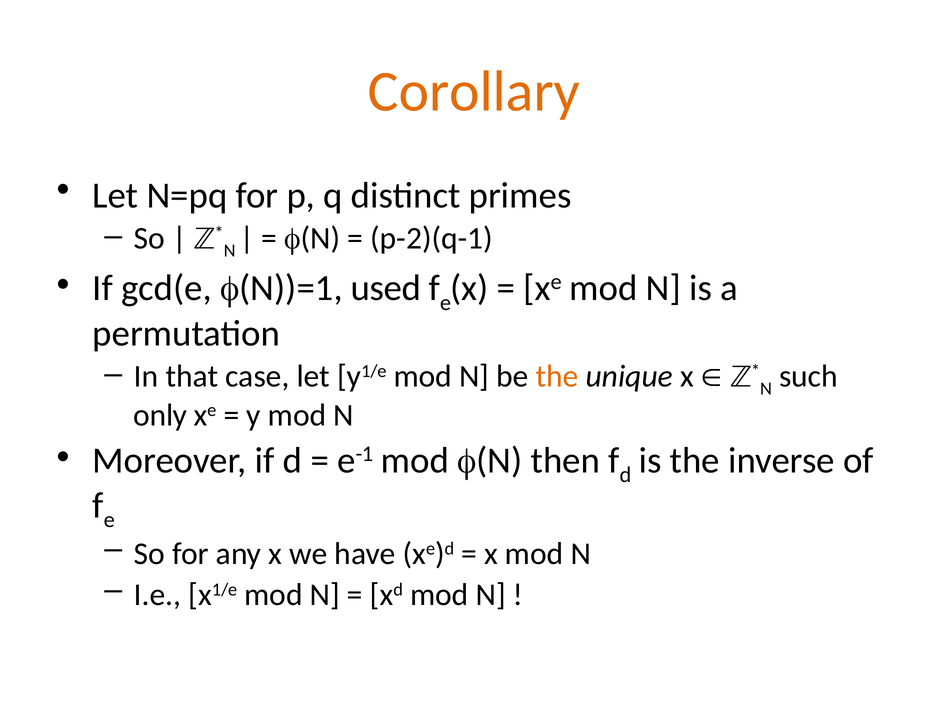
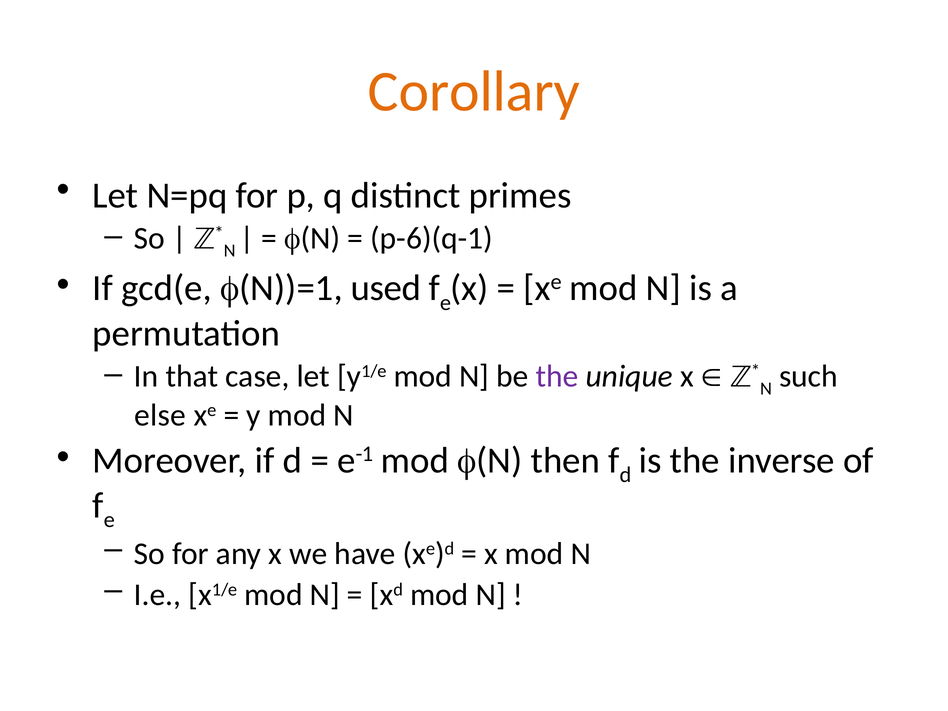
p-2)(q-1: p-2)(q-1 -> p-6)(q-1
the at (557, 376) colour: orange -> purple
only: only -> else
